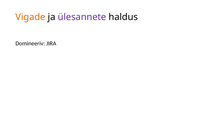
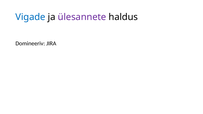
Vigade colour: orange -> blue
